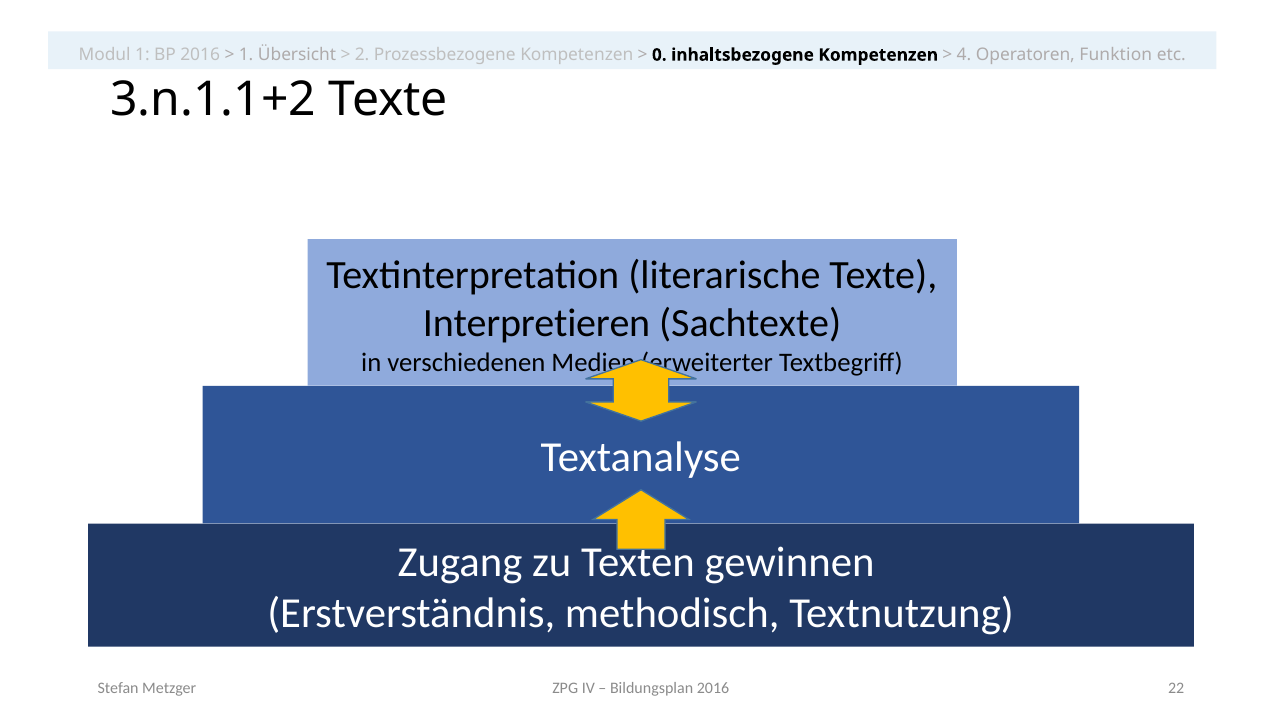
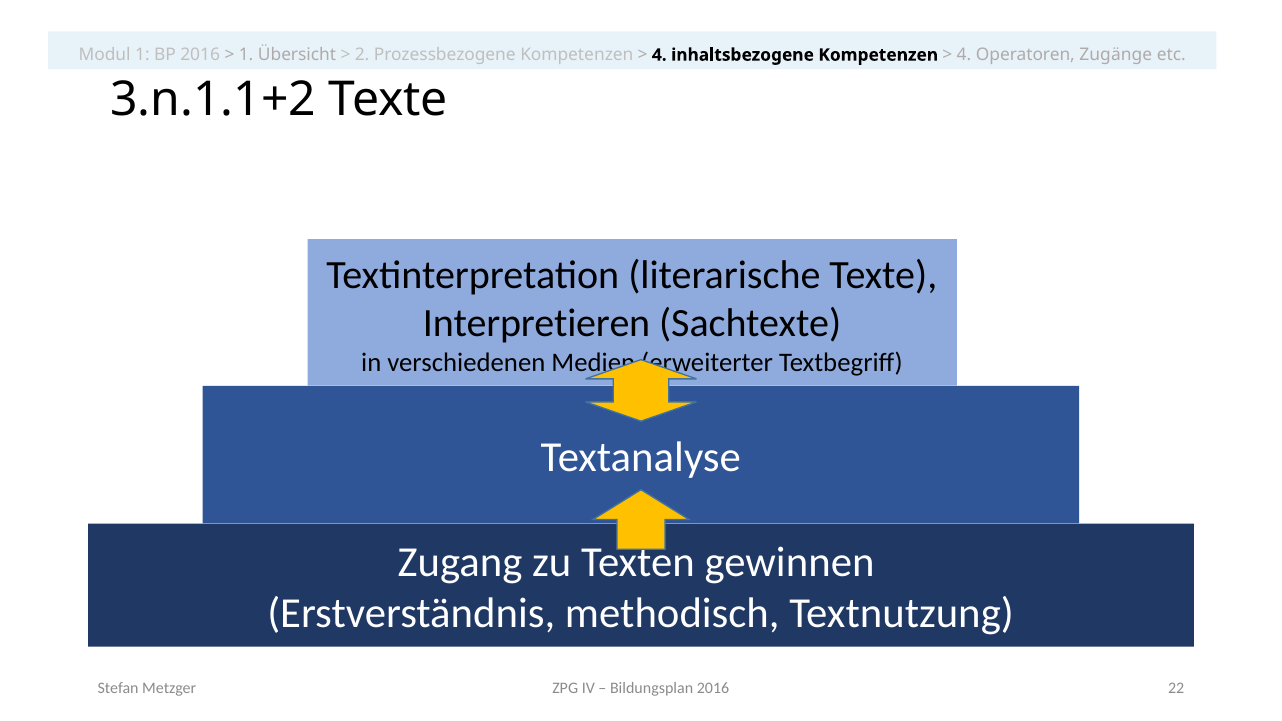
0 at (659, 55): 0 -> 4
Funktion: Funktion -> Zugänge
